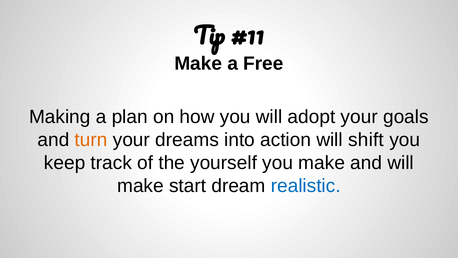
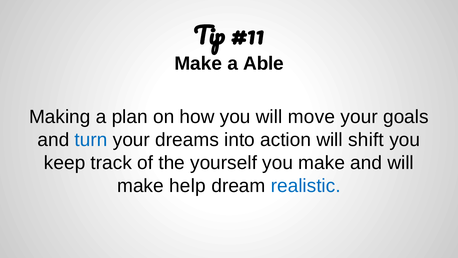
Free: Free -> Able
adopt: adopt -> move
turn colour: orange -> blue
start: start -> help
